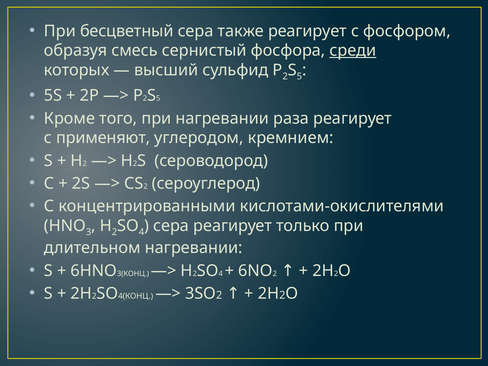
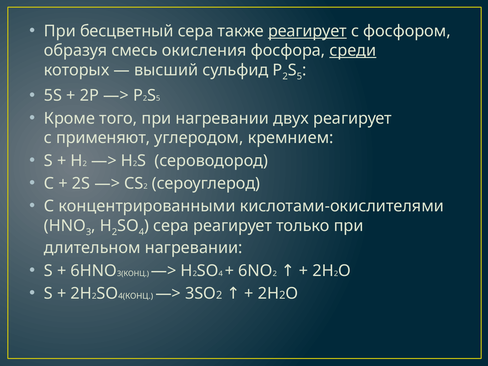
реагирует at (307, 31) underline: none -> present
сернистый: сернистый -> окисления
раза: раза -> двух
